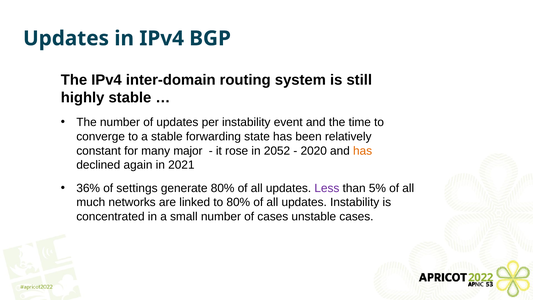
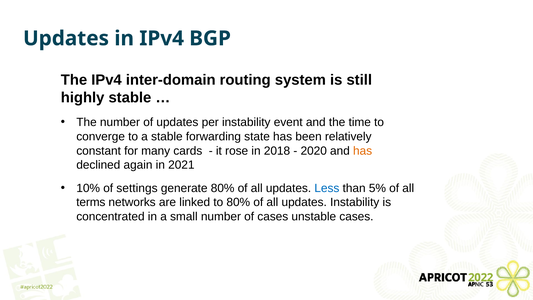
major: major -> cards
2052: 2052 -> 2018
36%: 36% -> 10%
Less colour: purple -> blue
much: much -> terms
